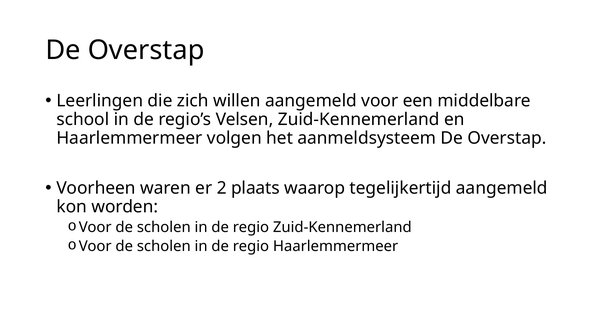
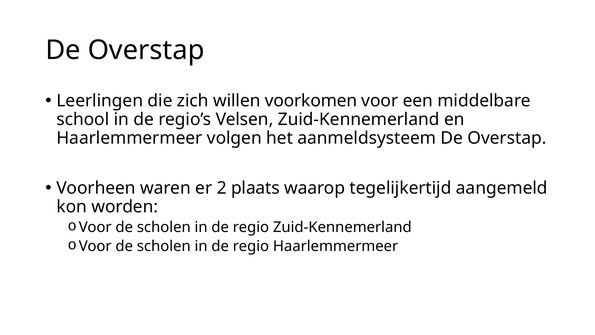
willen aangemeld: aangemeld -> voorkomen
